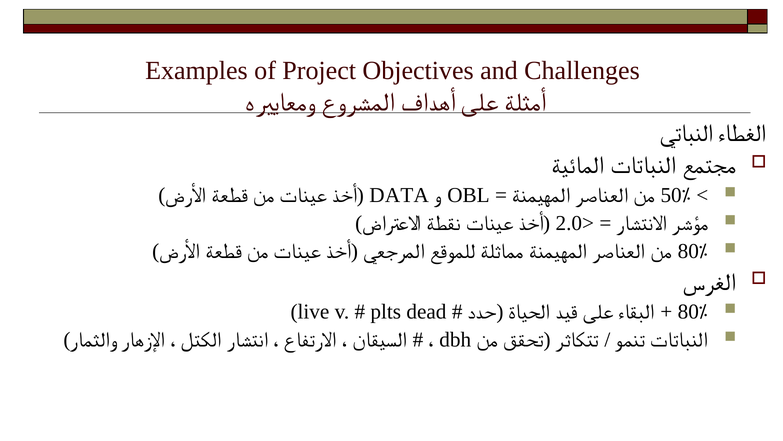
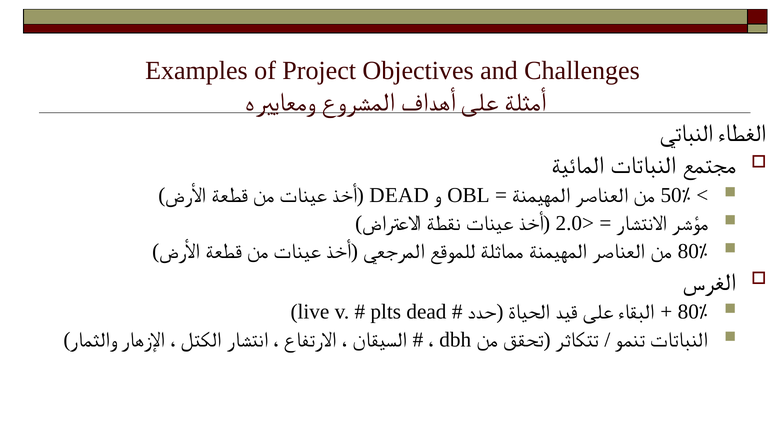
DATA at (399, 195): DATA -> DEAD
